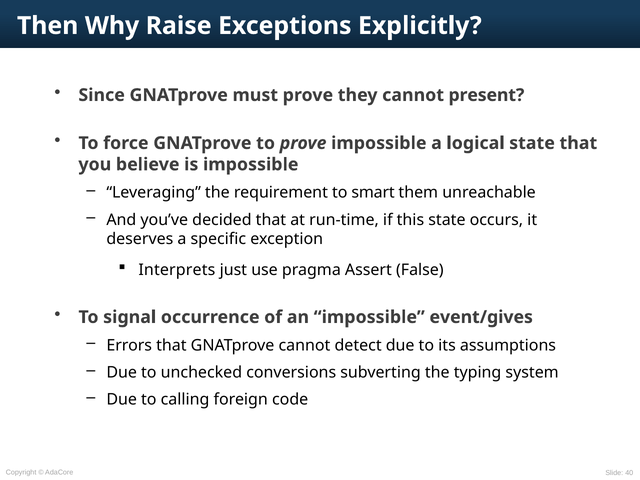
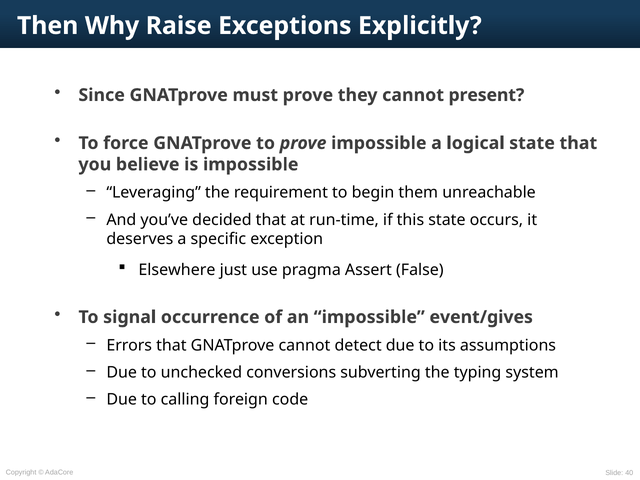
smart: smart -> begin
Interprets: Interprets -> Elsewhere
